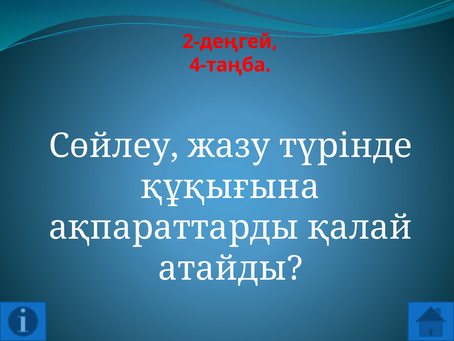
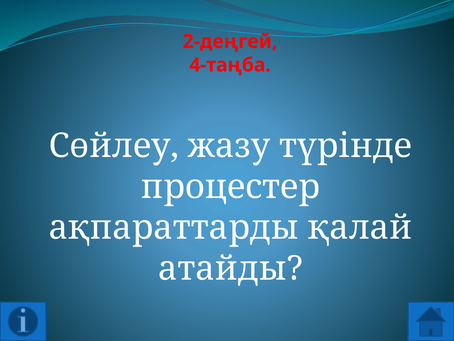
құқығына: құқығына -> процестер
